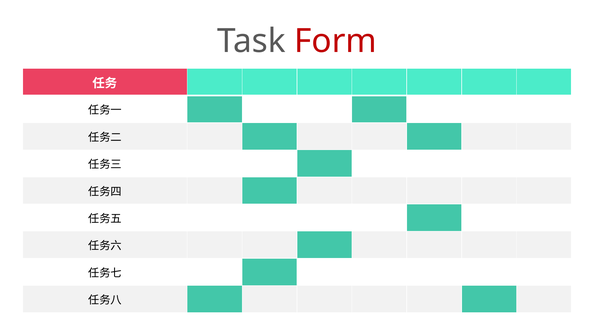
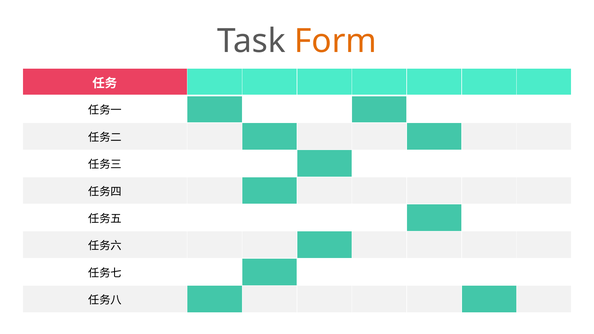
Form colour: red -> orange
